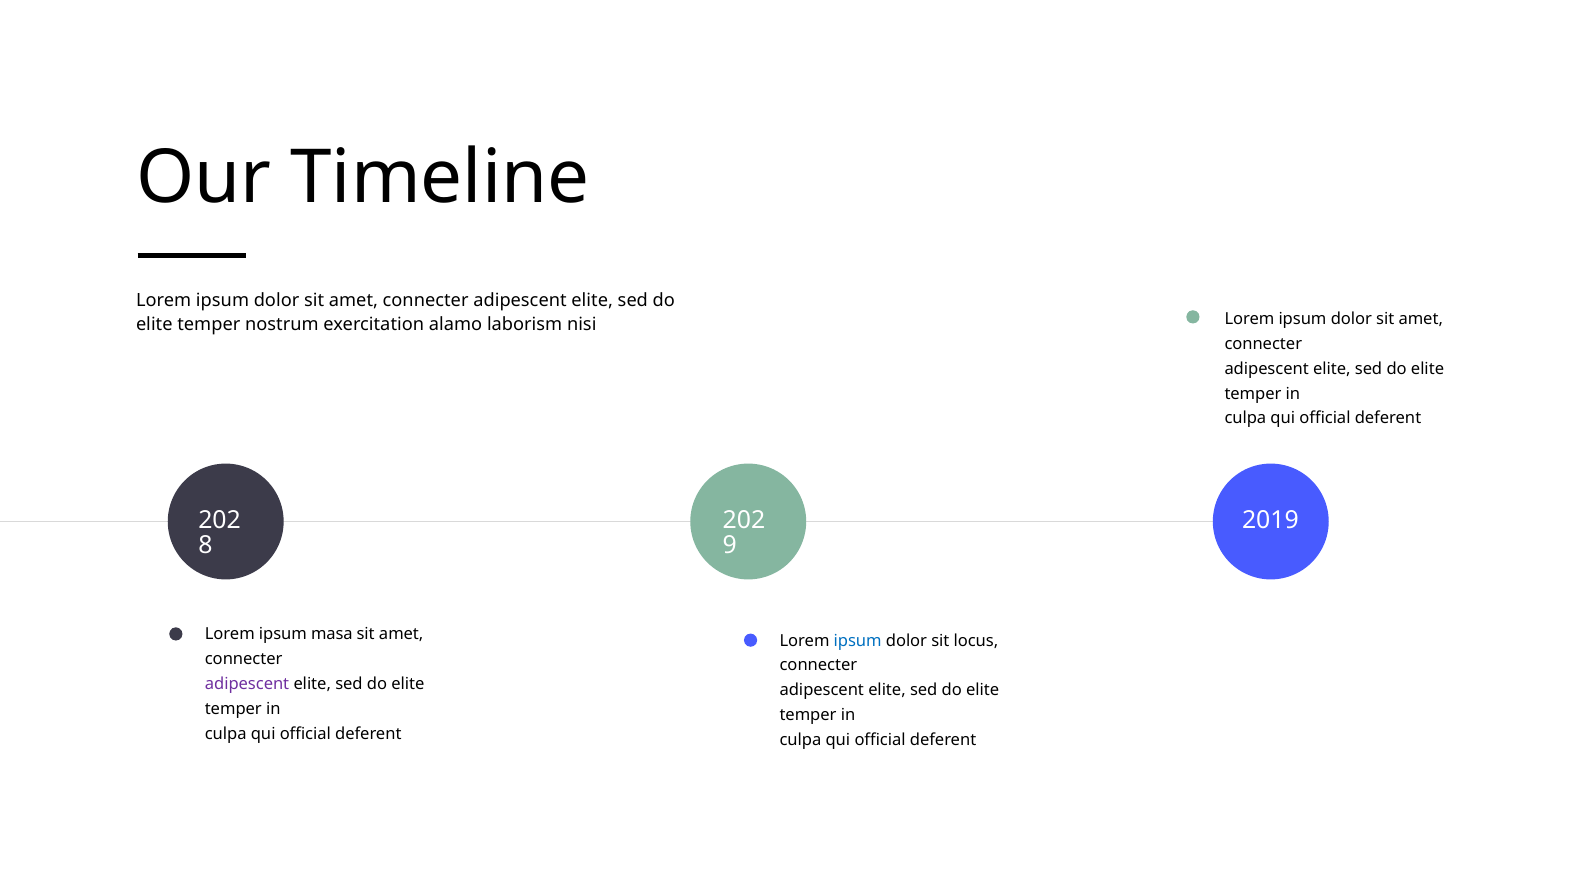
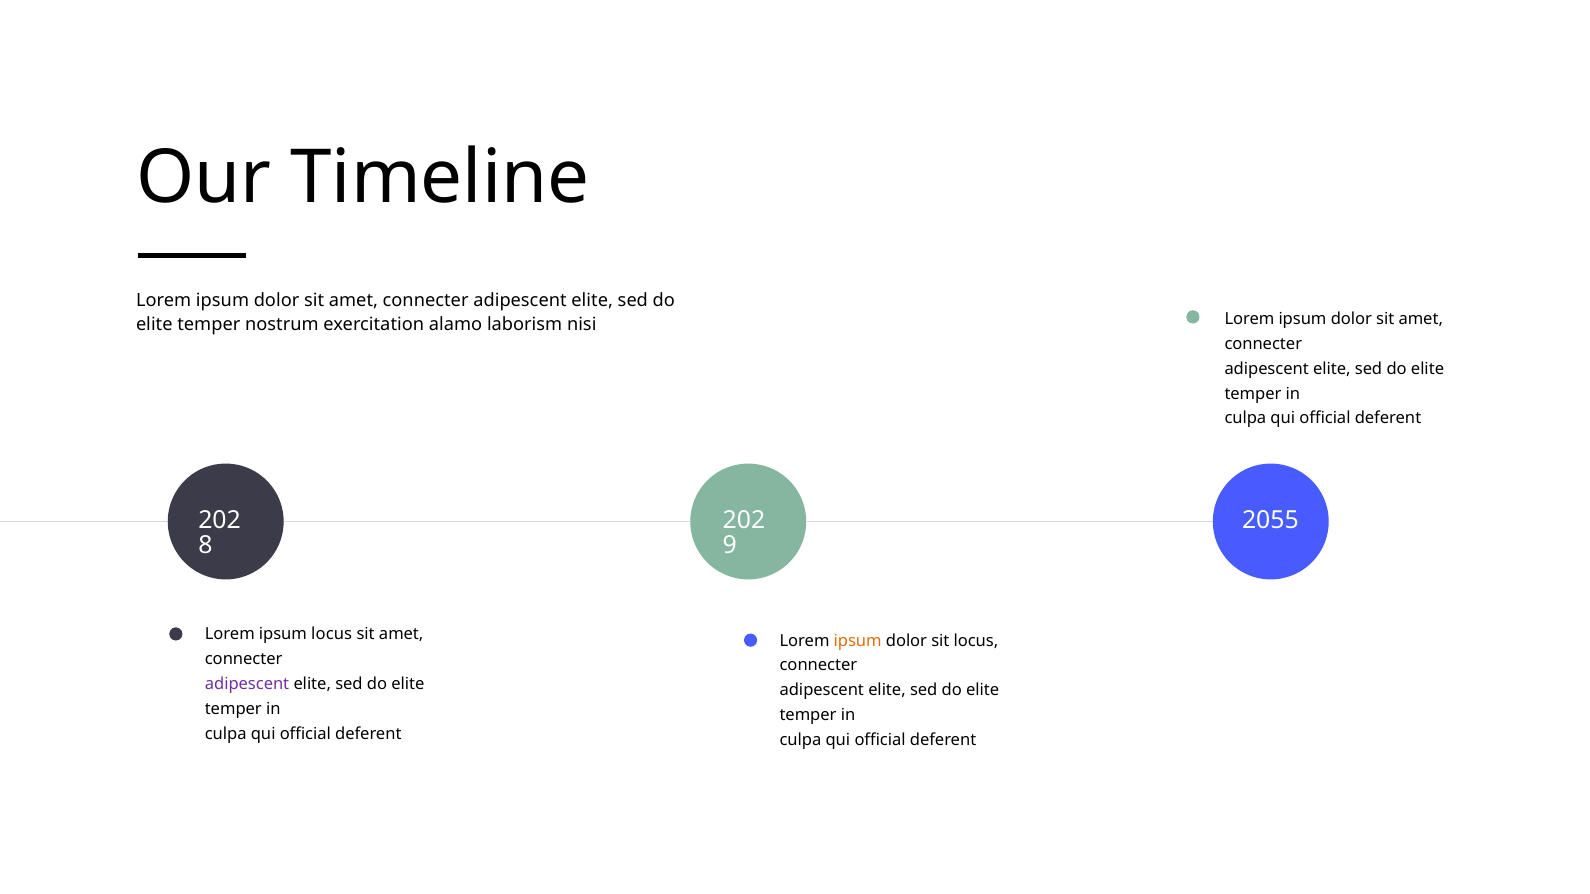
2019: 2019 -> 2055
ipsum masa: masa -> locus
ipsum at (858, 641) colour: blue -> orange
